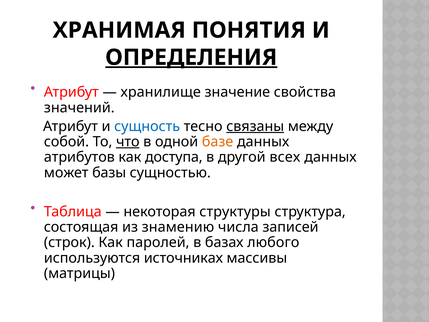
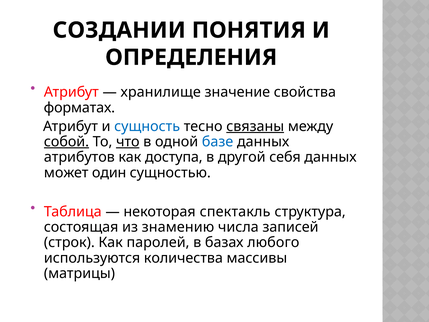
ХРАНИМАЯ: ХРАНИМАЯ -> СОЗДАНИИ
ОПРЕДЕЛЕНИЯ underline: present -> none
значений: значений -> форматах
собой underline: none -> present
базе colour: orange -> blue
всех: всех -> себя
базы: базы -> один
структуры: структуры -> спектакль
источниках: источниках -> количества
